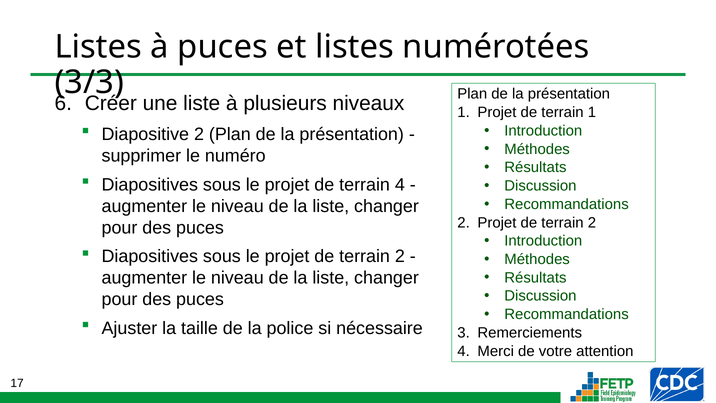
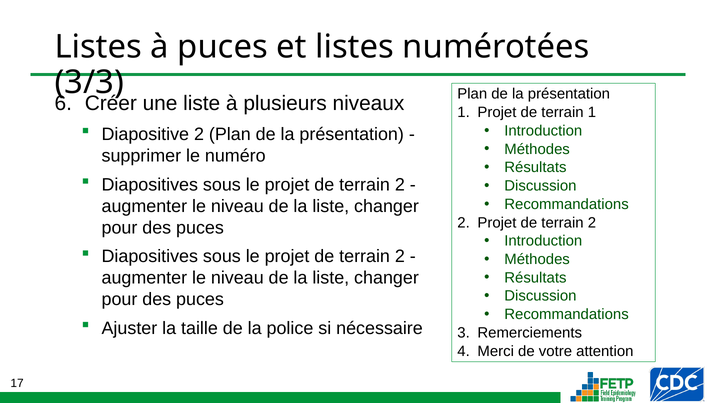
4 at (400, 184): 4 -> 2
